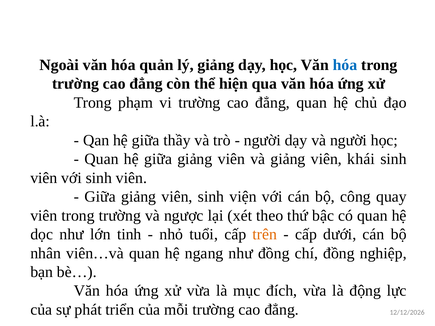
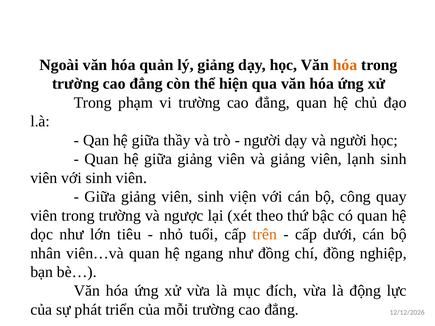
hóa at (345, 65) colour: blue -> orange
khái: khái -> lạnh
tinh: tinh -> tiêu
